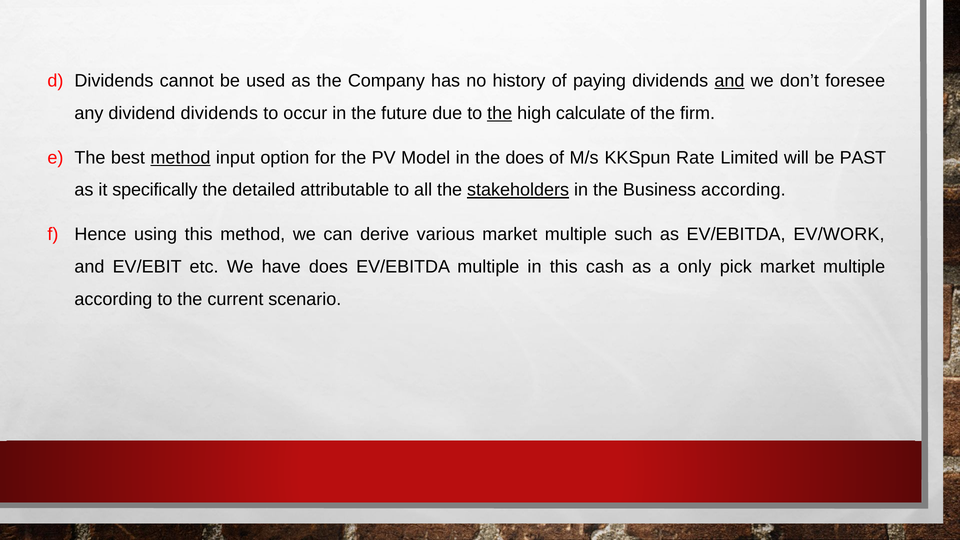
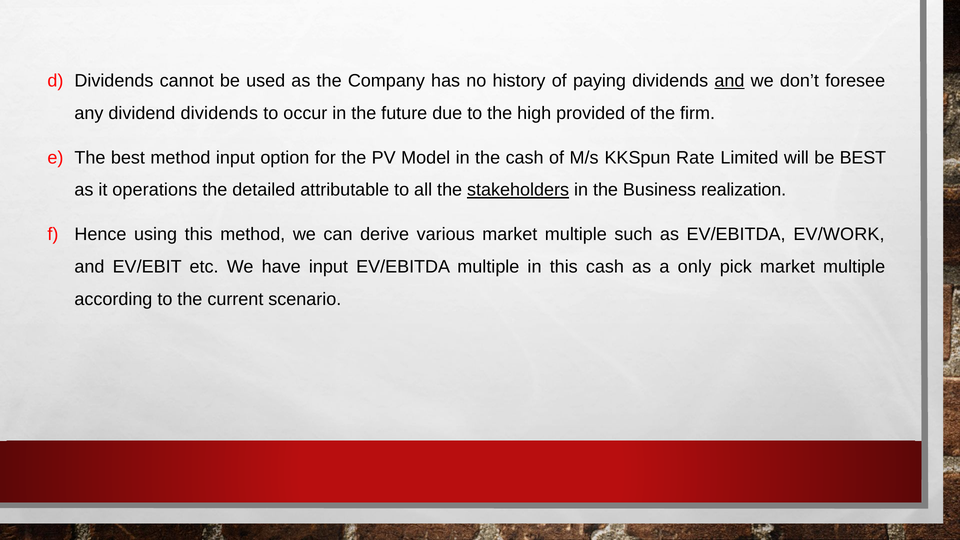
the at (500, 113) underline: present -> none
calculate: calculate -> provided
method at (180, 158) underline: present -> none
the does: does -> cash
be PAST: PAST -> BEST
specifically: specifically -> operations
Business according: according -> realization
have does: does -> input
